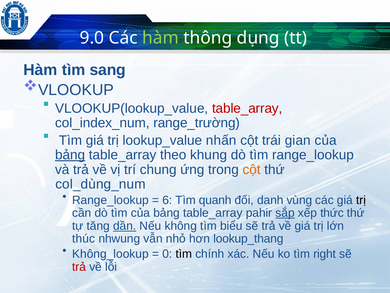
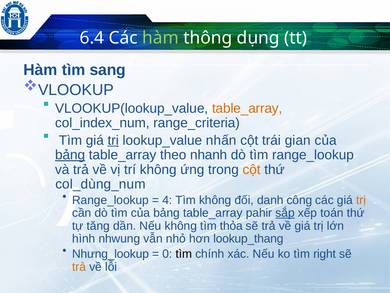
9.0: 9.0 -> 6.4
table_array at (247, 108) colour: red -> orange
range_trường: range_trường -> range_criteria
trị at (113, 140) underline: none -> present
khung: khung -> nhanh
trí chung: chung -> không
6: 6 -> 4
Tìm quanh: quanh -> không
vùng: vùng -> công
trị at (361, 200) colour: black -> orange
thức: thức -> toán
dần underline: present -> none
biểu: biểu -> thỏa
thúc: thúc -> hình
Không_lookup: Không_lookup -> Nhưng_lookup
trả at (79, 266) colour: red -> orange
